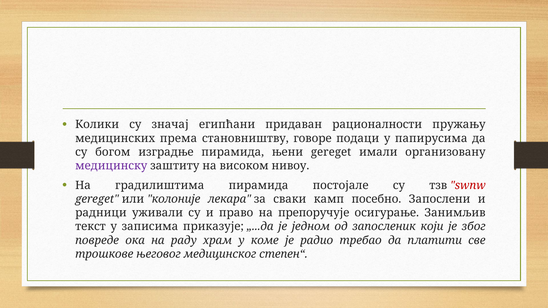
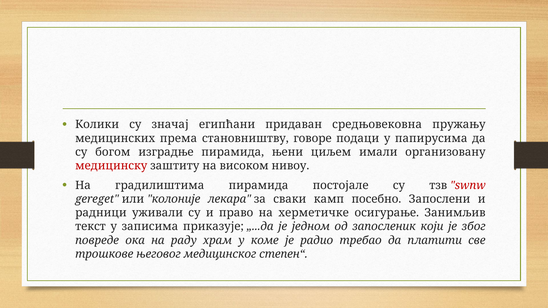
рационалности: рационалности -> средњовековна
њени gereget: gereget -> циљем
медицинску colour: purple -> red
препоручује: препоручује -> херметичке
